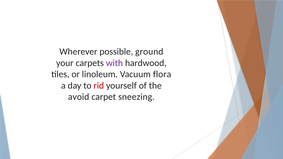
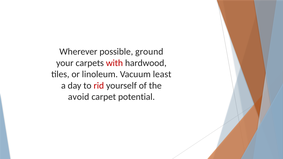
with colour: purple -> red
flora: flora -> least
sneezing: sneezing -> potential
